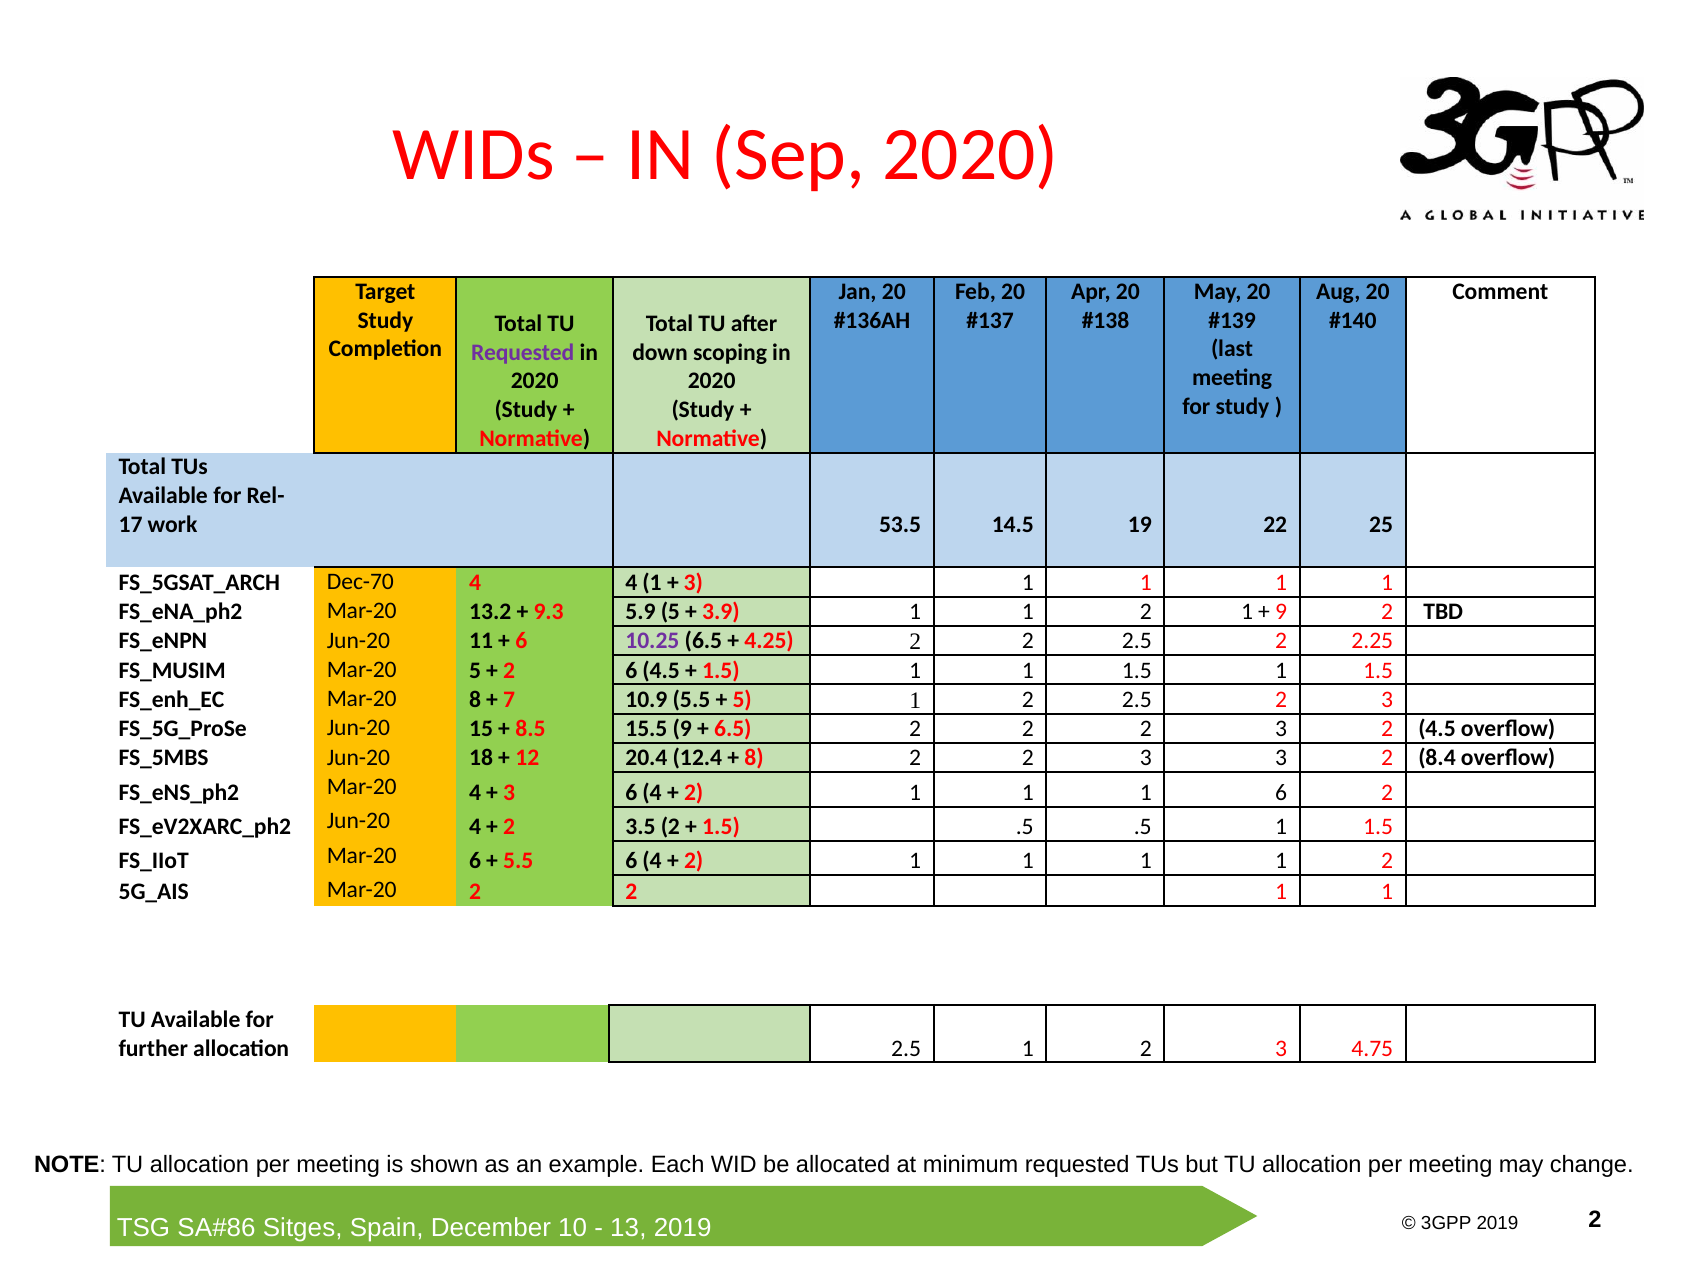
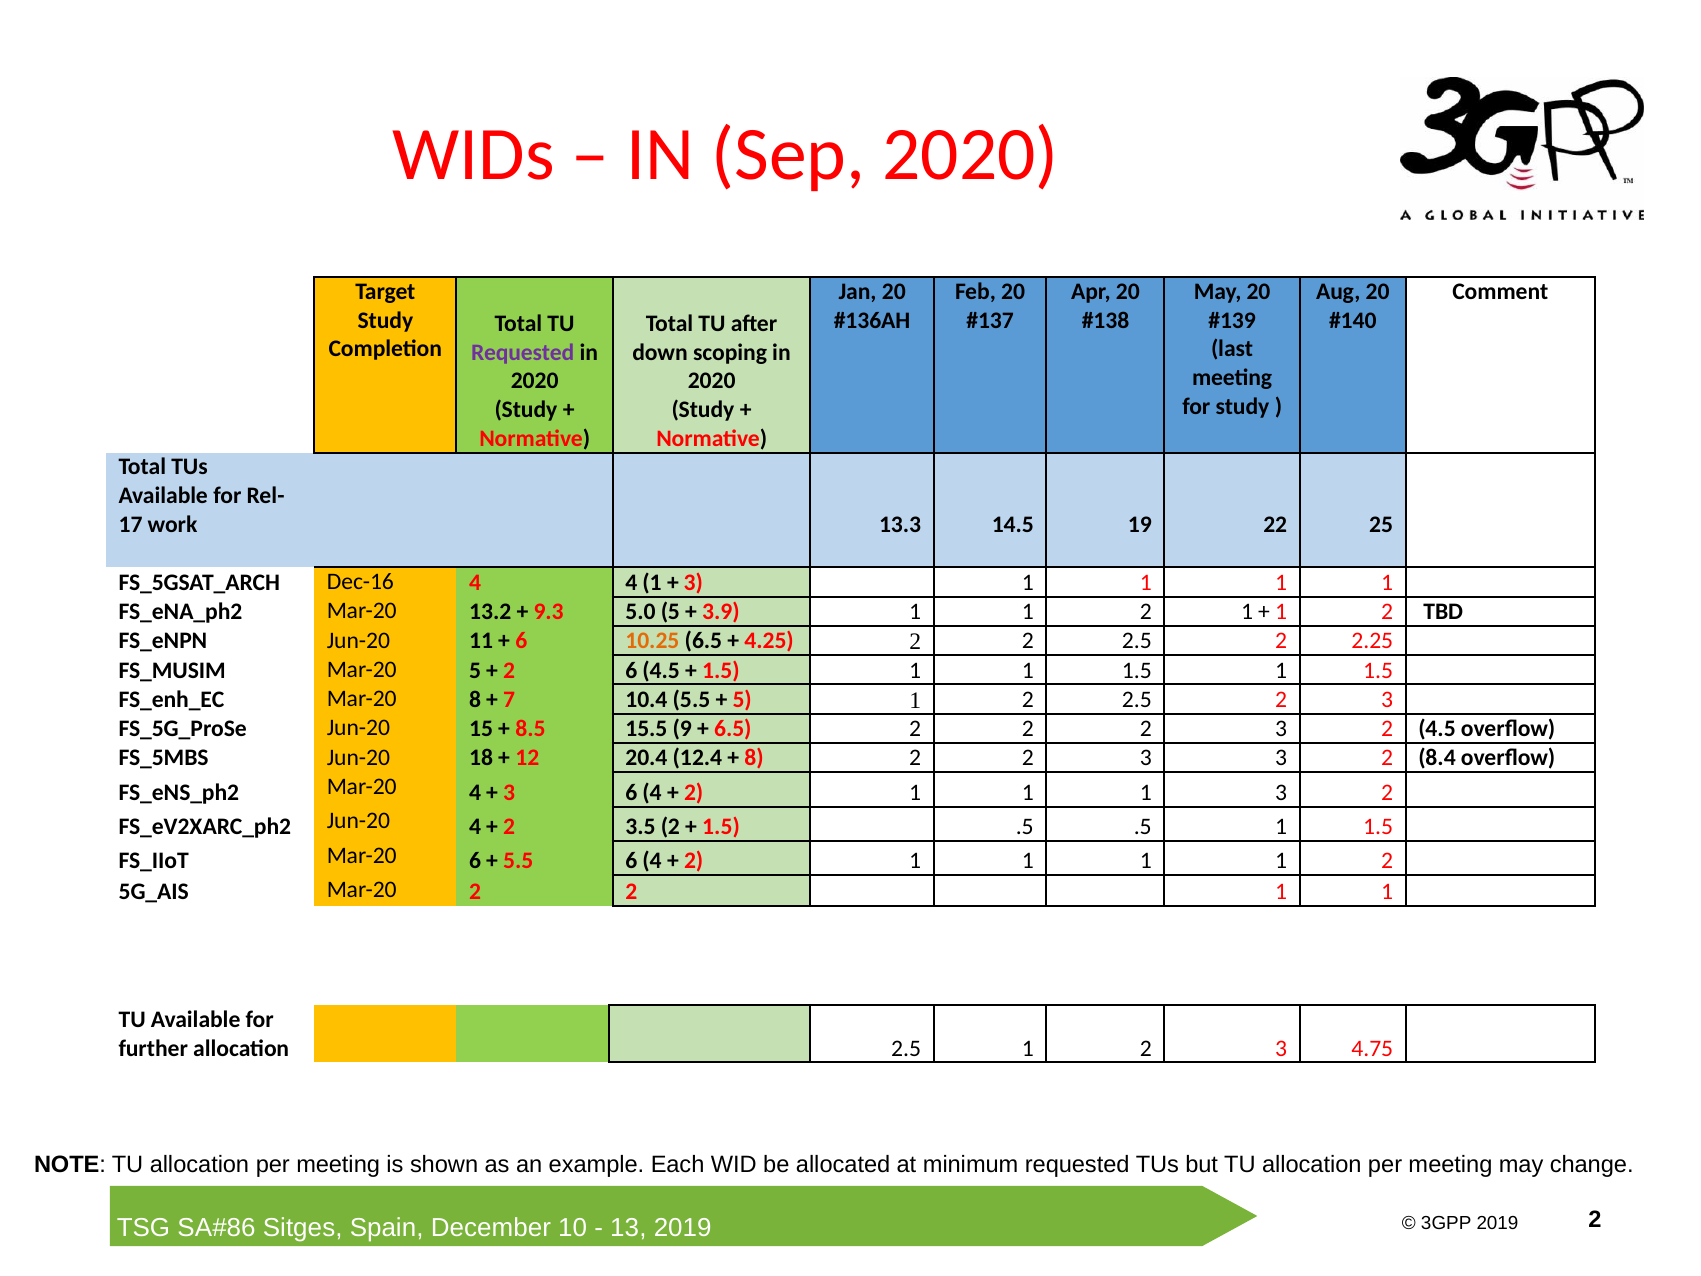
53.5: 53.5 -> 13.3
Dec-70: Dec-70 -> Dec-16
5.9: 5.9 -> 5.0
9 at (1281, 612): 9 -> 1
10.25 colour: purple -> orange
10.9: 10.9 -> 10.4
1 6: 6 -> 3
